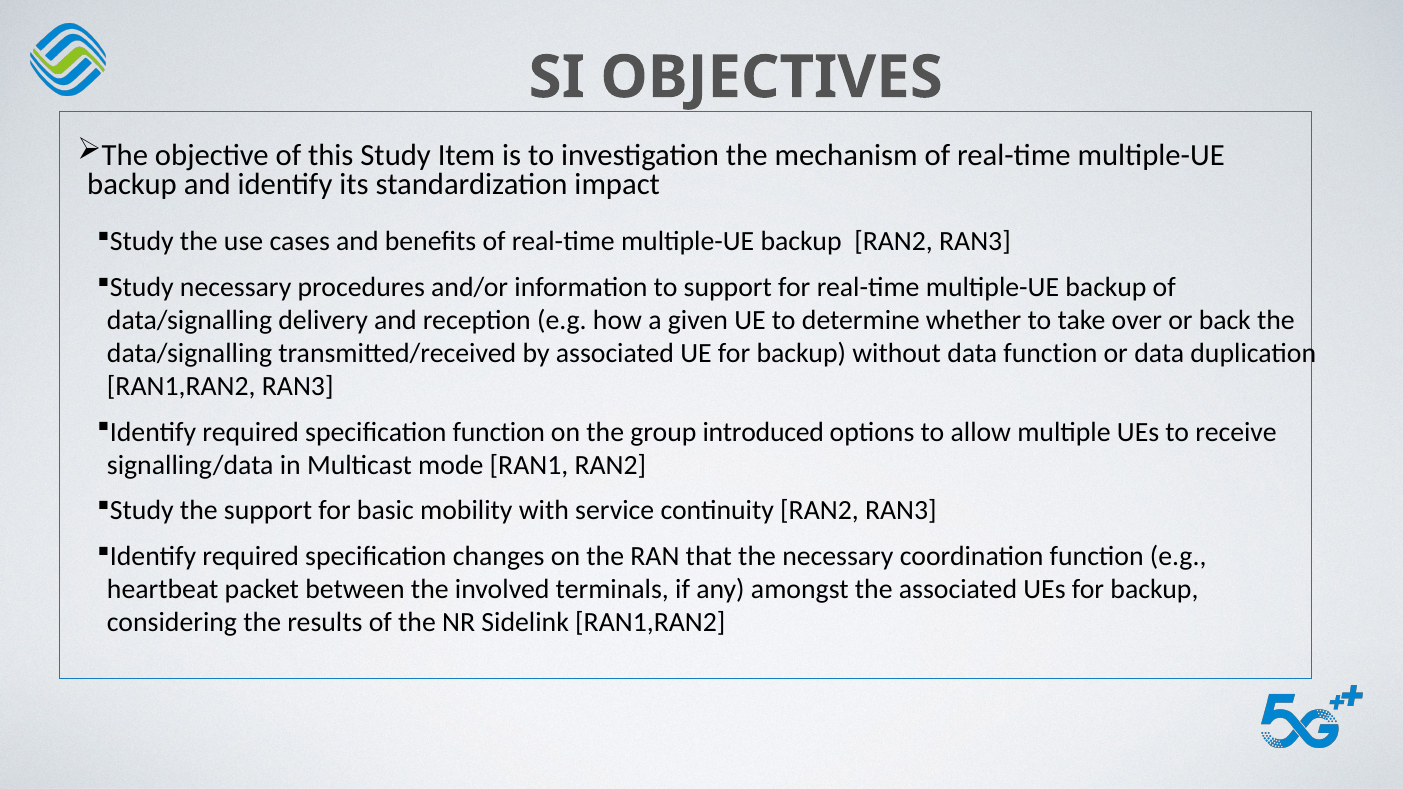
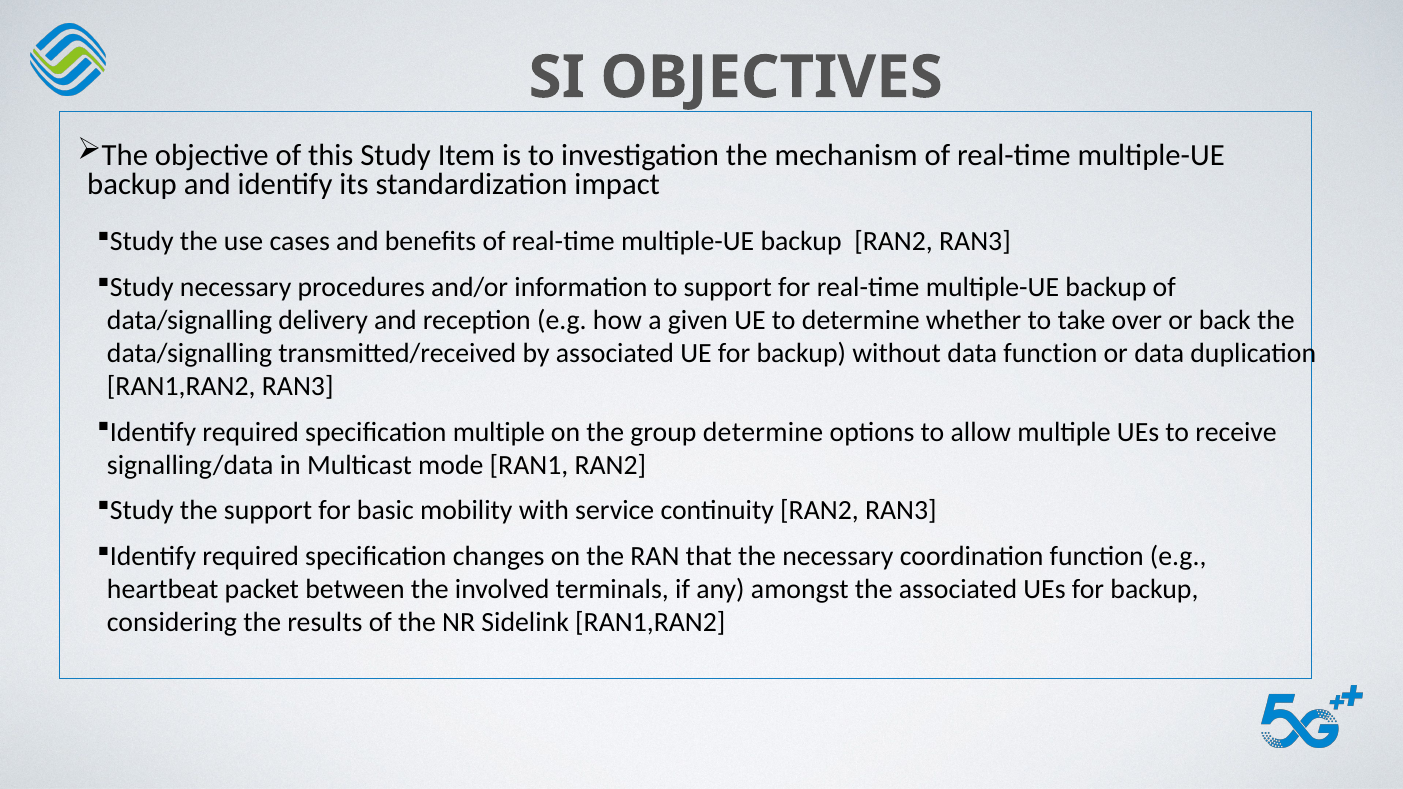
specification function: function -> multiple
group introduced: introduced -> determine
